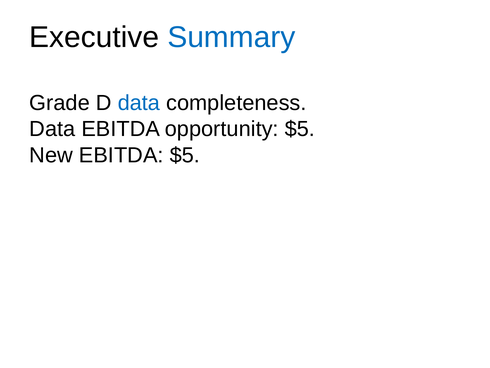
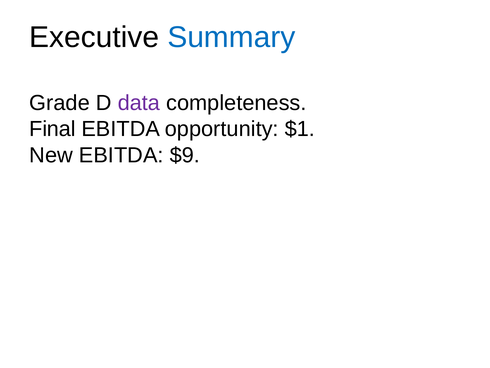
data at (139, 103) colour: blue -> purple
Data at (52, 129): Data -> Final
opportunity $5: $5 -> $1
EBITDA $5: $5 -> $9
